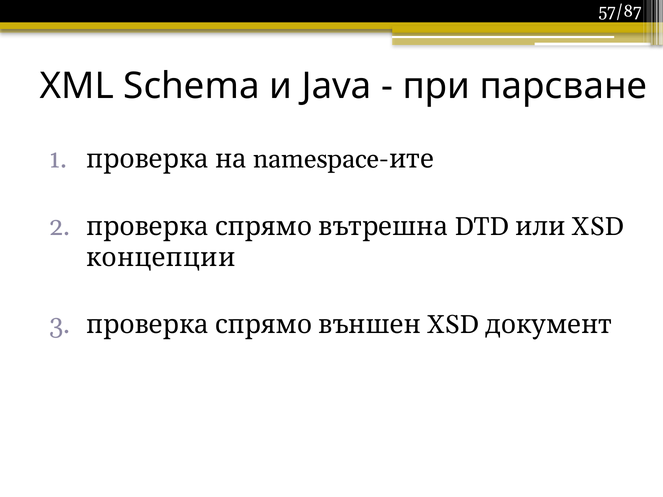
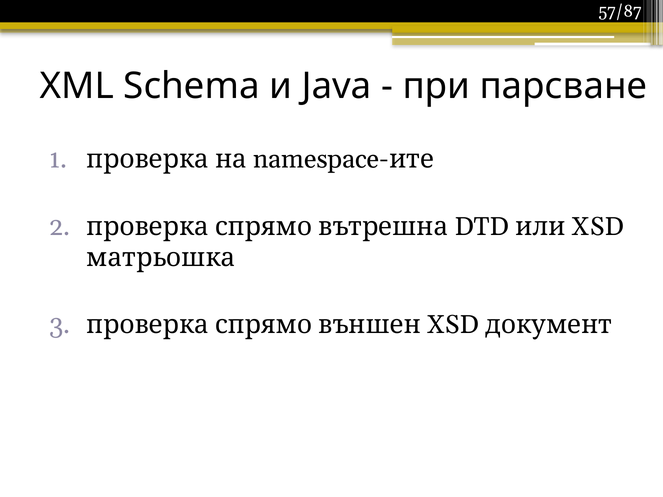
концепции: концепции -> матрьошка
